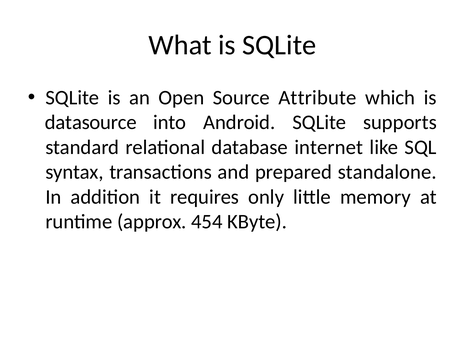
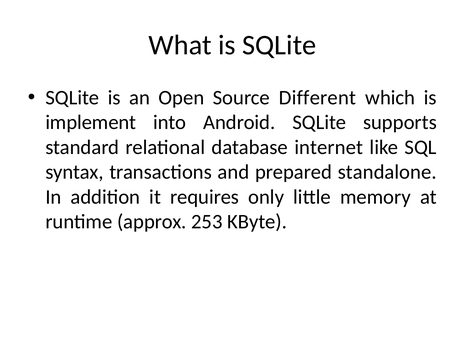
Attribute: Attribute -> Different
datasource: datasource -> implement
454: 454 -> 253
